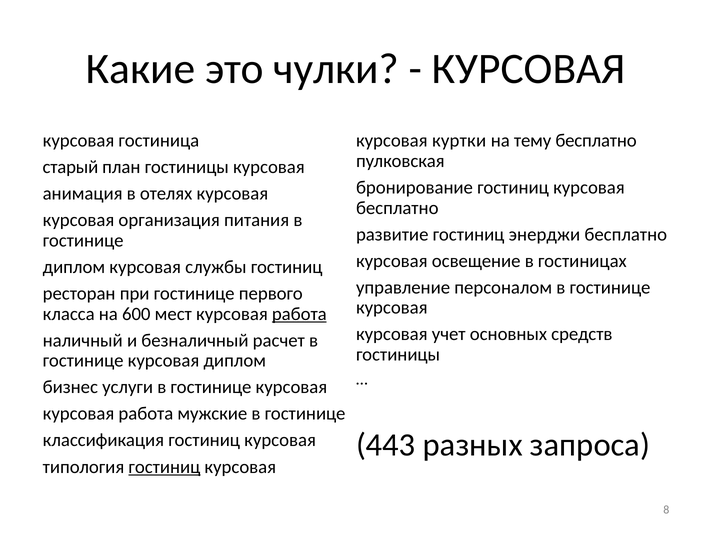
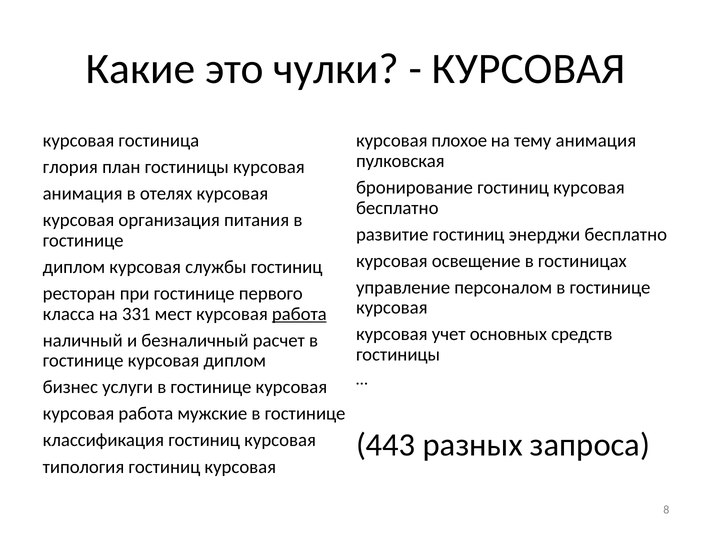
куртки: куртки -> плохое
тему бесплатно: бесплатно -> анимация
старый: старый -> глория
600: 600 -> 331
гостиниц at (164, 467) underline: present -> none
